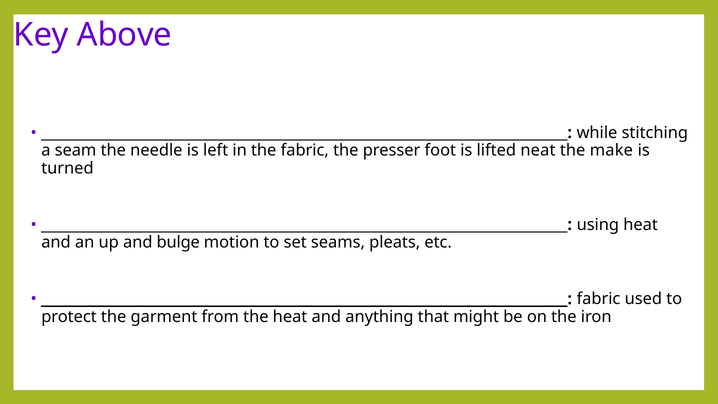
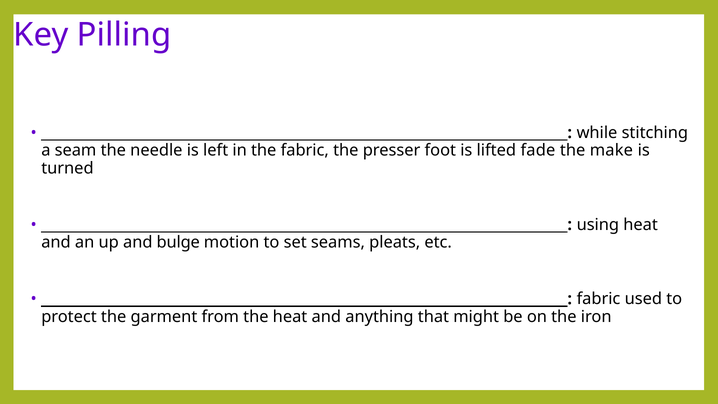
Above: Above -> Pilling
neat: neat -> fade
